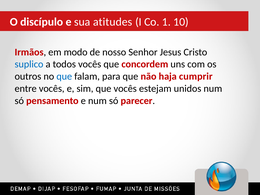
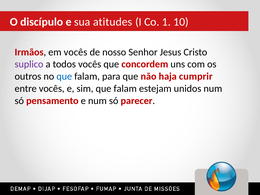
em modo: modo -> vocês
suplico colour: blue -> purple
sim que vocês: vocês -> falam
